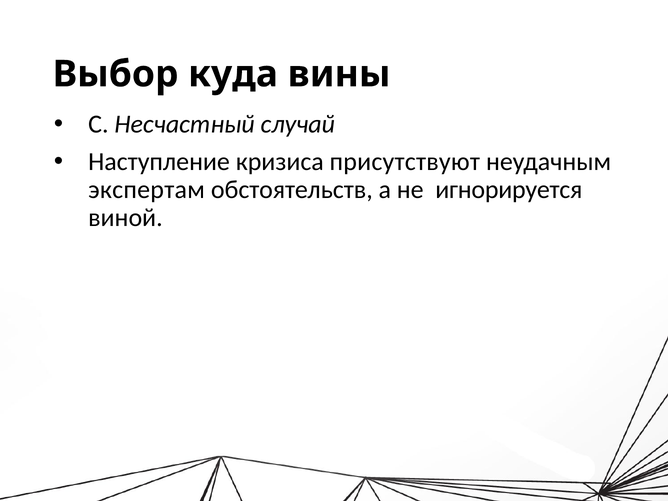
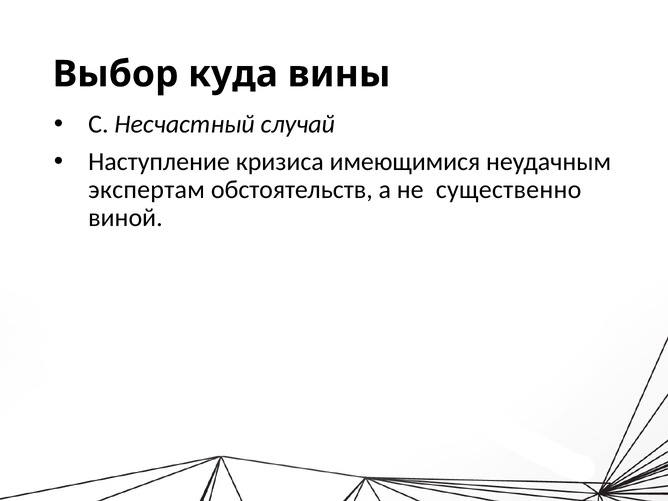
присутствуют: присутствуют -> имеющимися
игнорируется: игнорируется -> существенно
